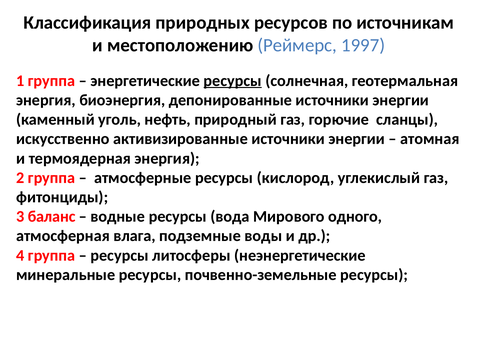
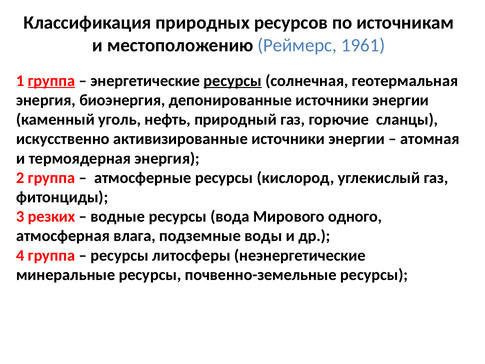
1997: 1997 -> 1961
группа at (52, 81) underline: none -> present
баланс: баланс -> резких
